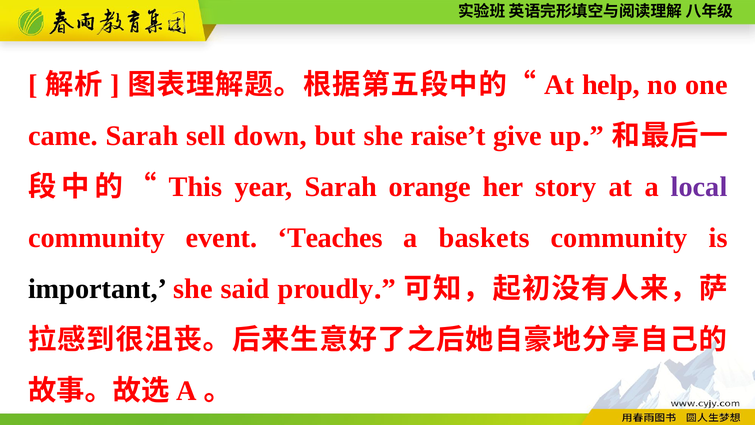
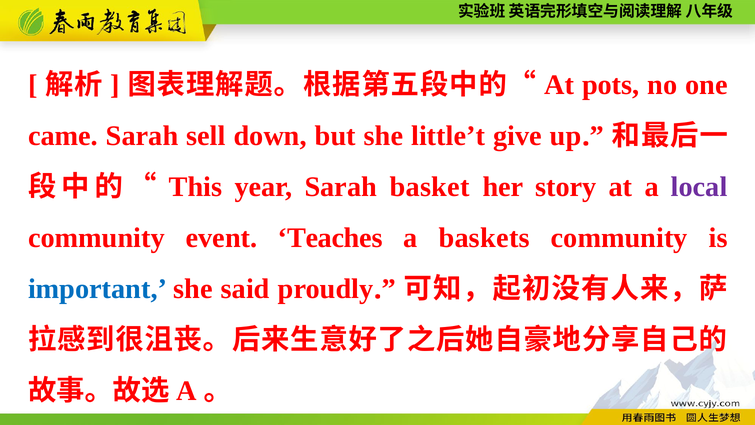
help: help -> pots
raise’t: raise’t -> little’t
orange: orange -> basket
important colour: black -> blue
